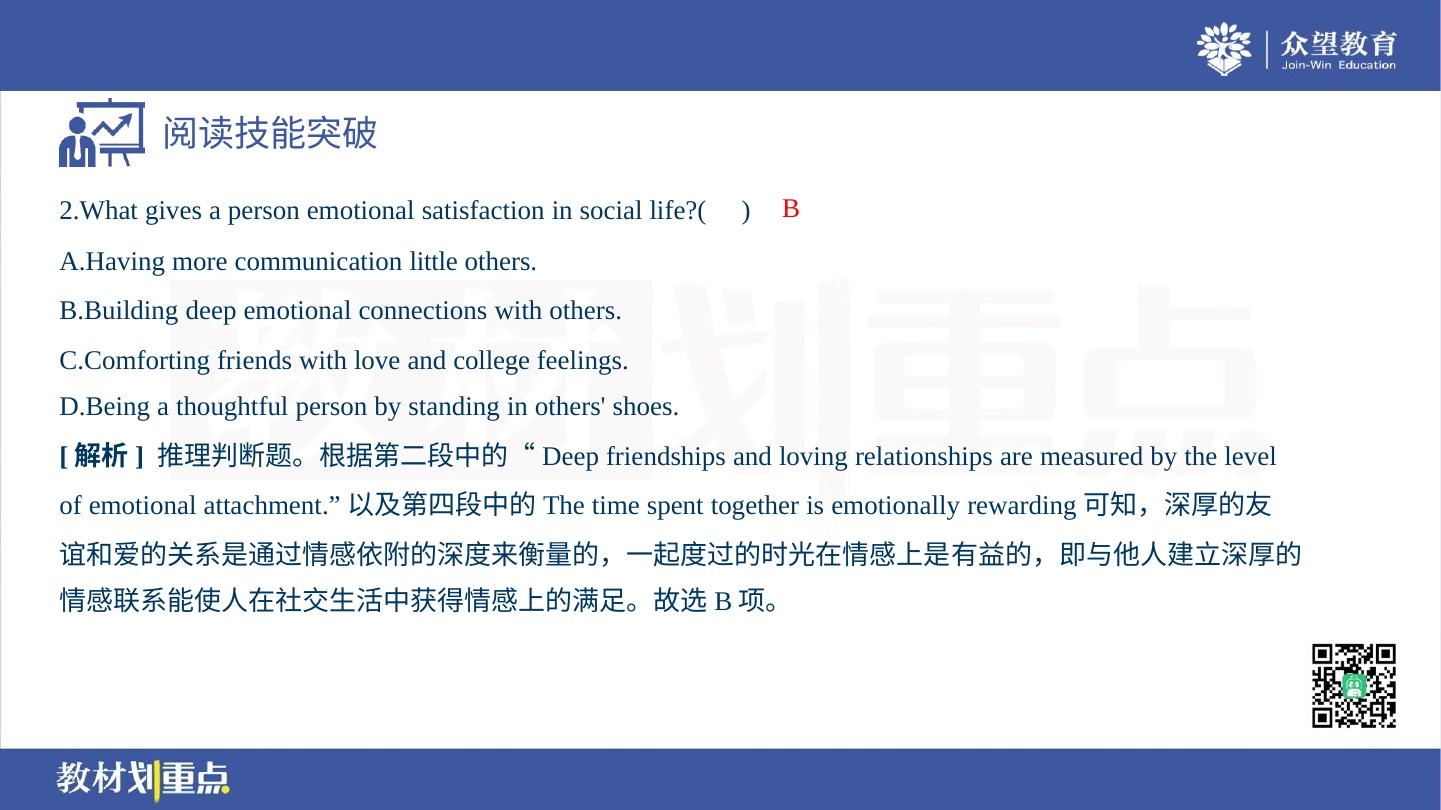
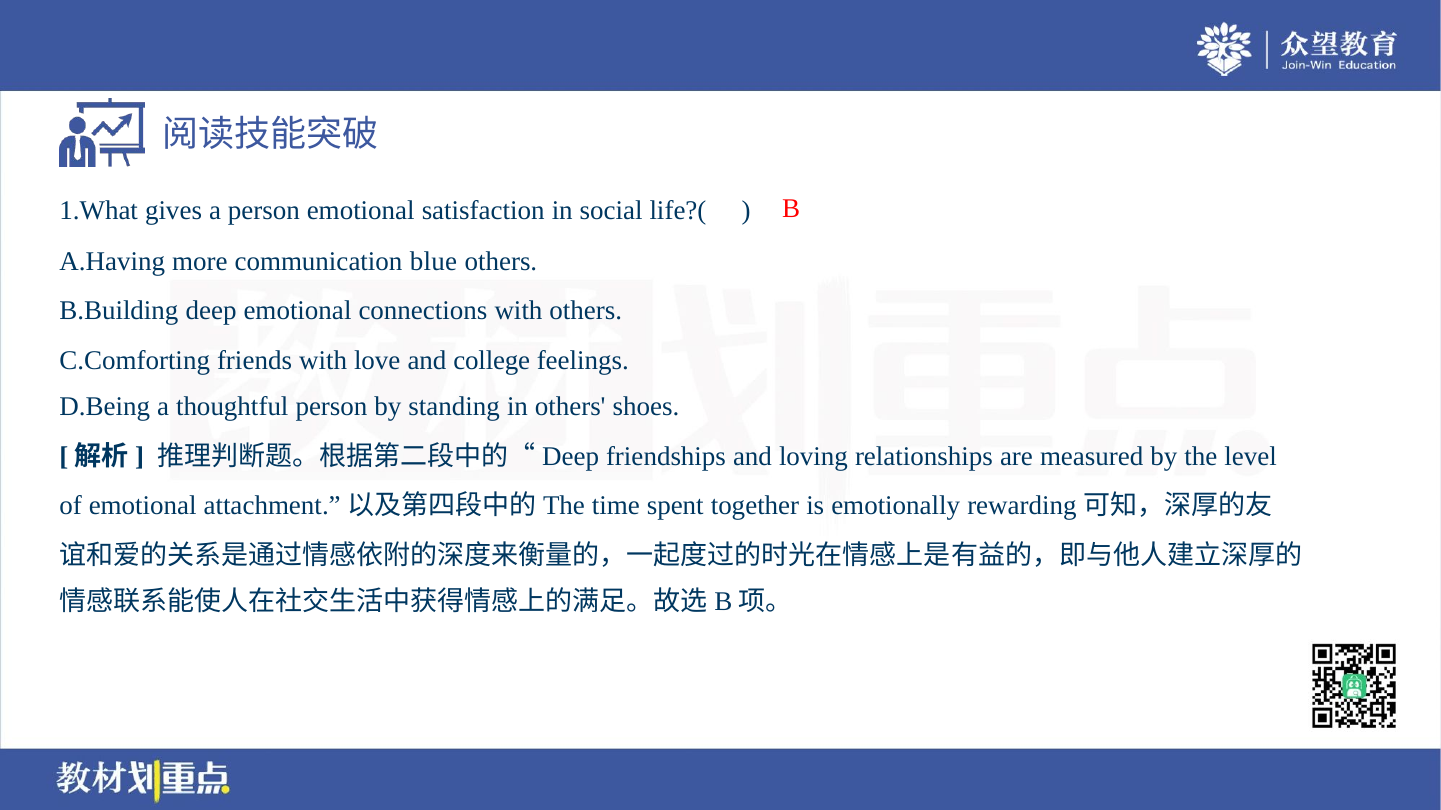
2.What: 2.What -> 1.What
little: little -> blue
